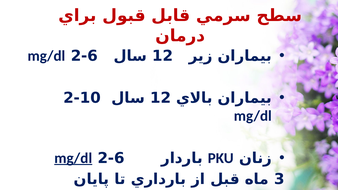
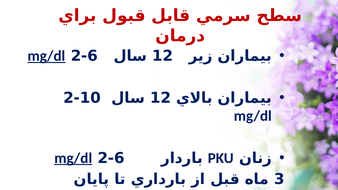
mg/dl at (46, 56) underline: none -> present
